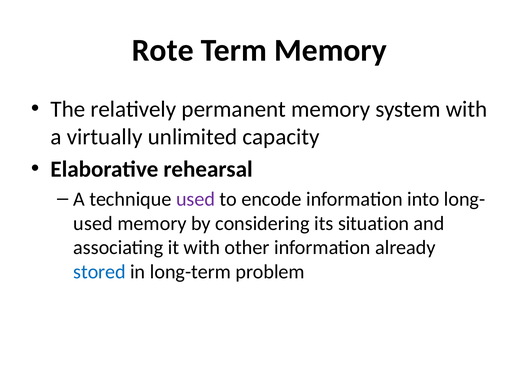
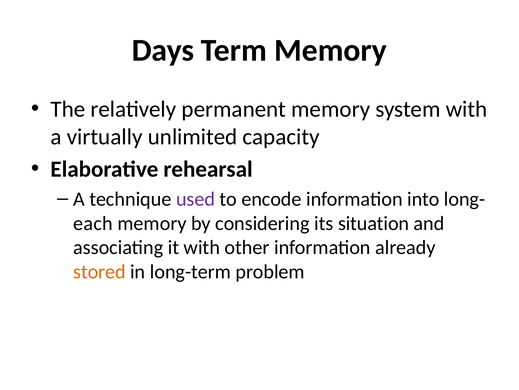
Rote: Rote -> Days
used at (93, 223): used -> each
stored colour: blue -> orange
